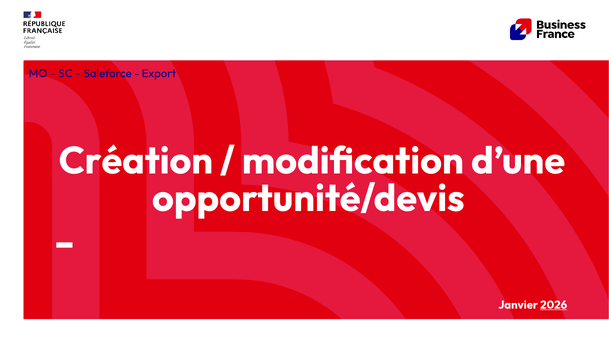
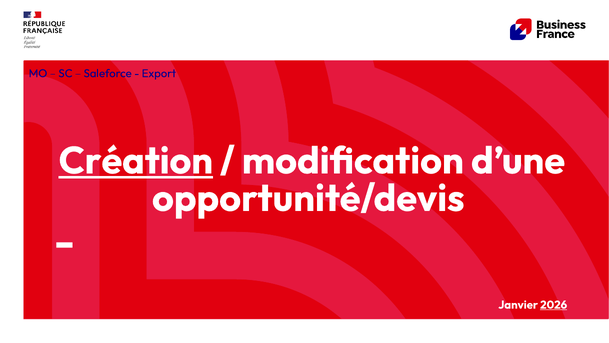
Création underline: none -> present
